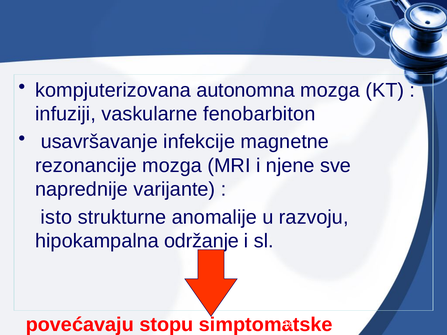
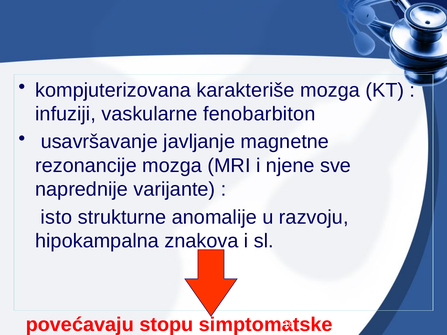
autonomna: autonomna -> karakteriše
infekcije: infekcije -> javljanje
održanje: održanje -> znakova
